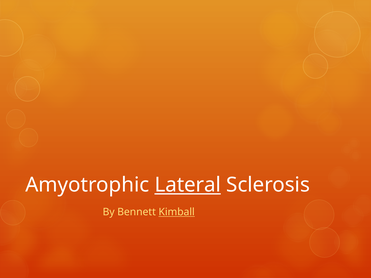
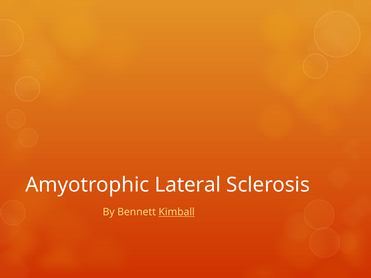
Lateral underline: present -> none
